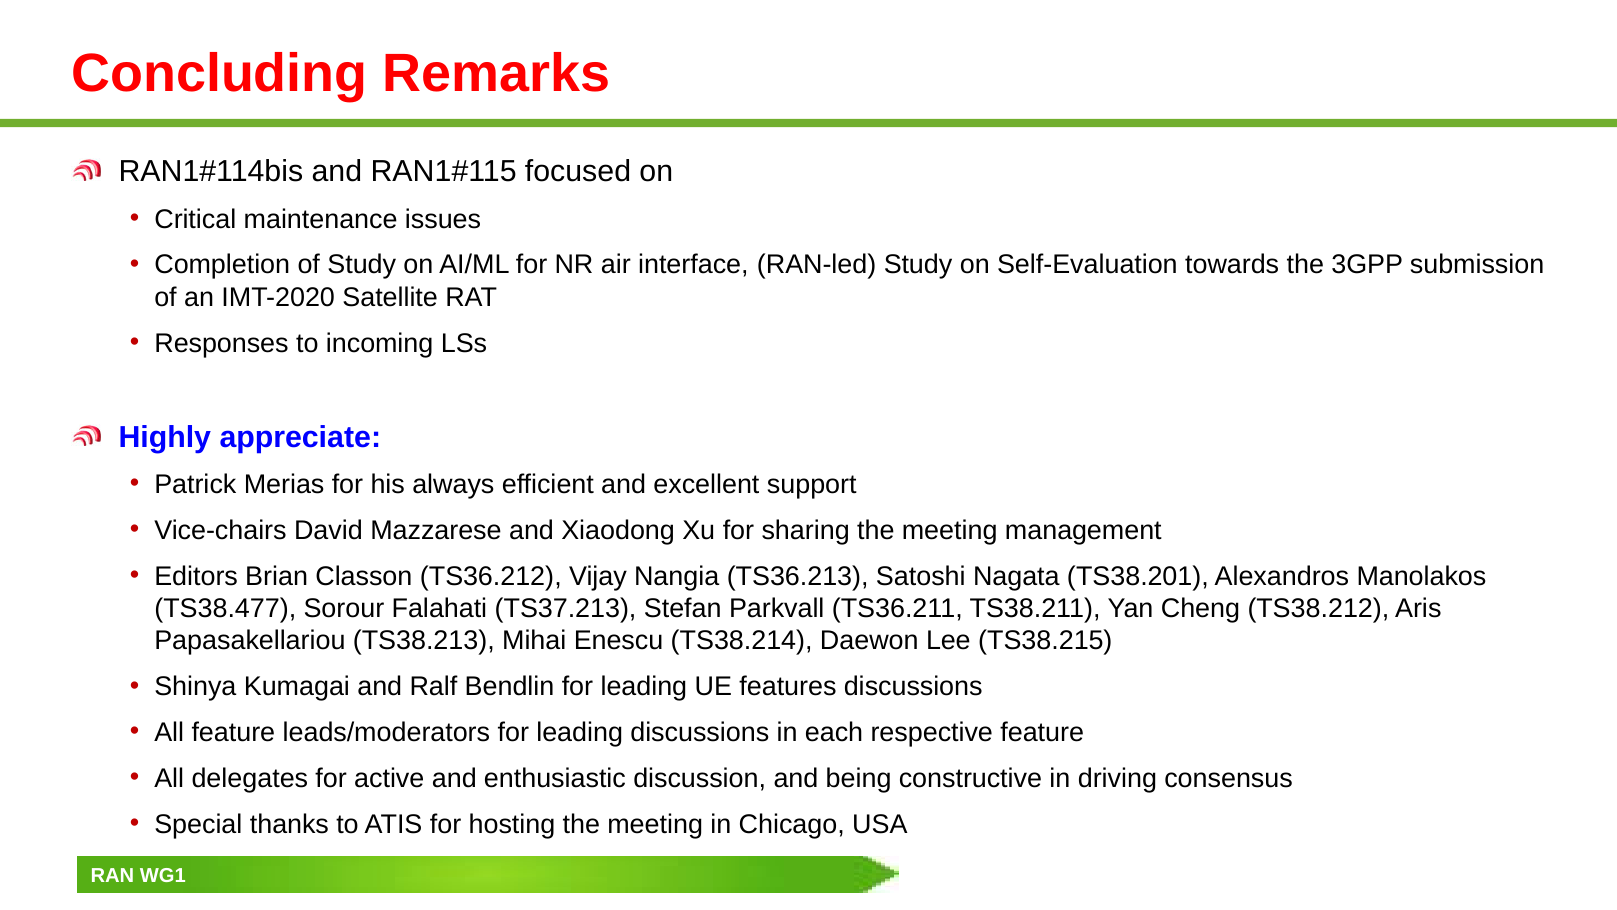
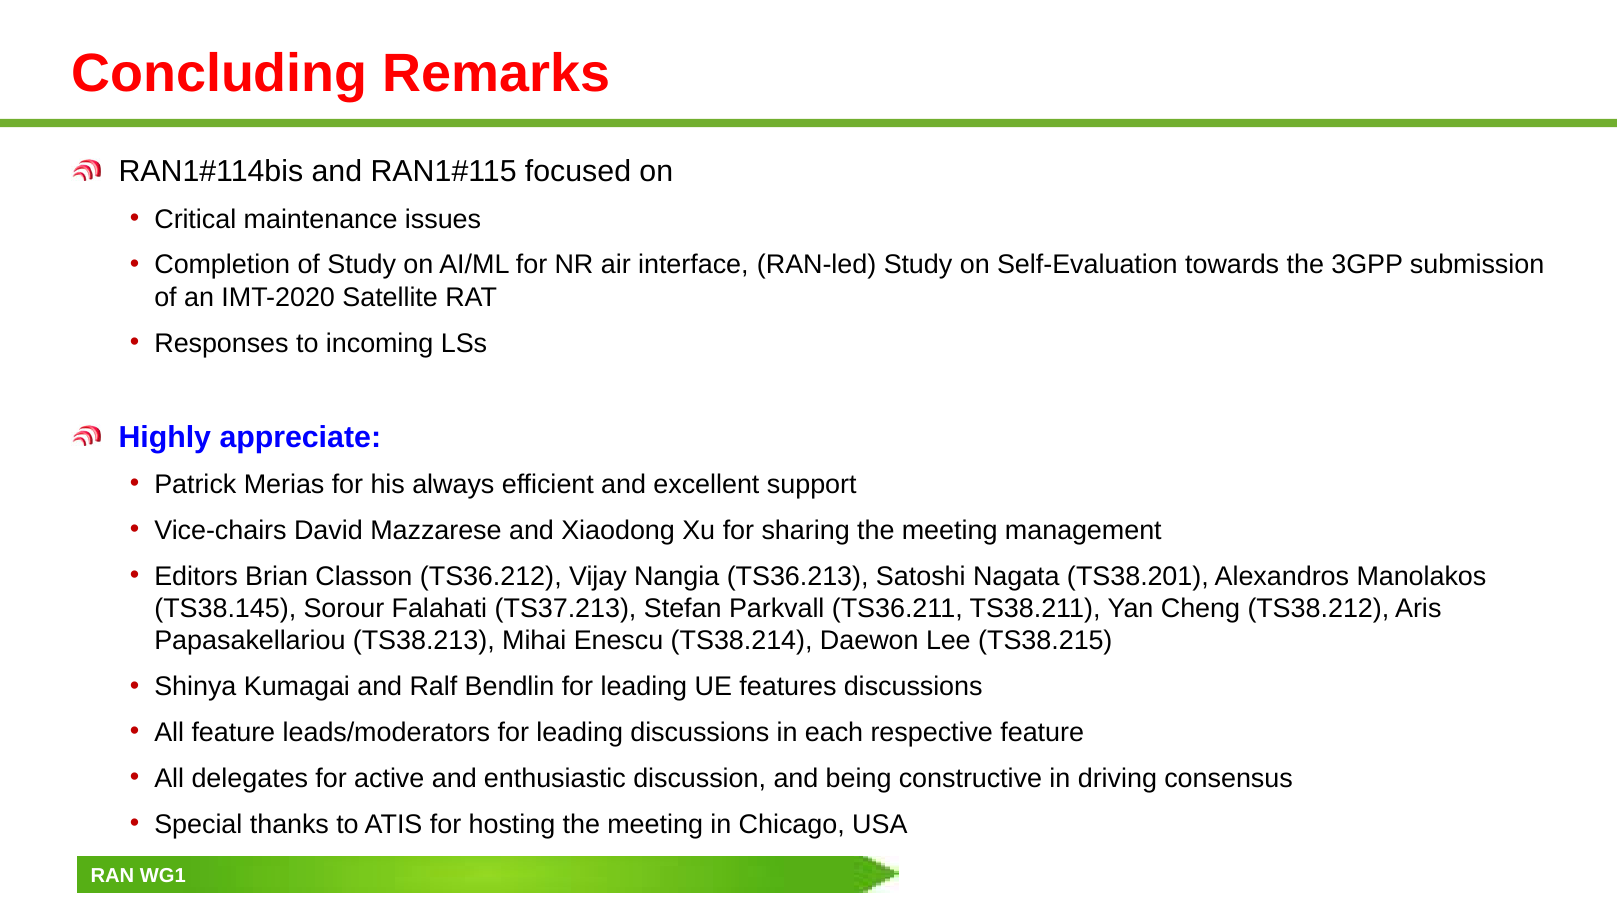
TS38.477: TS38.477 -> TS38.145
